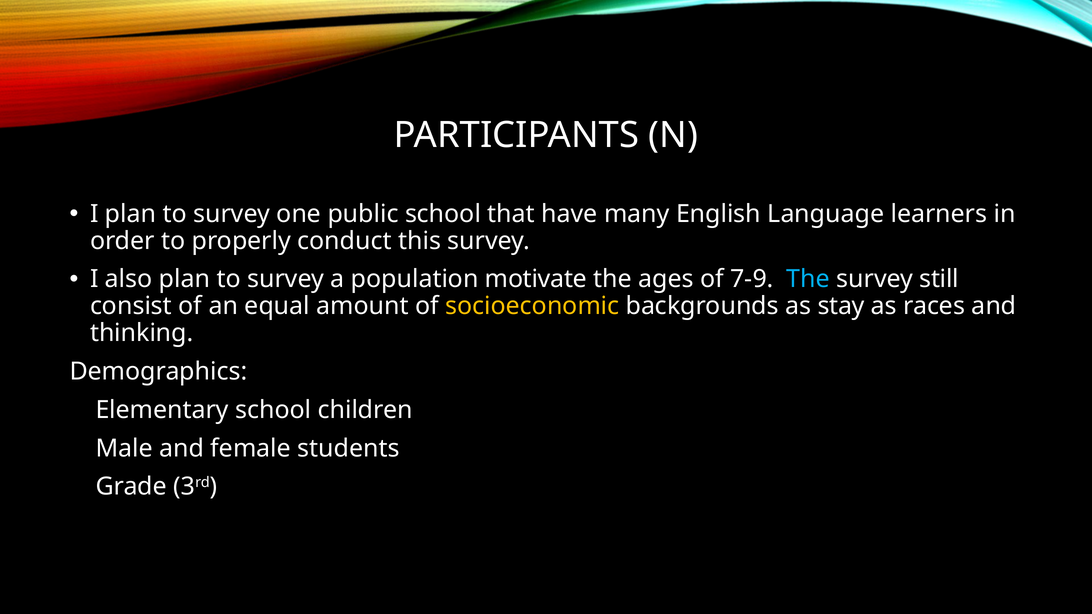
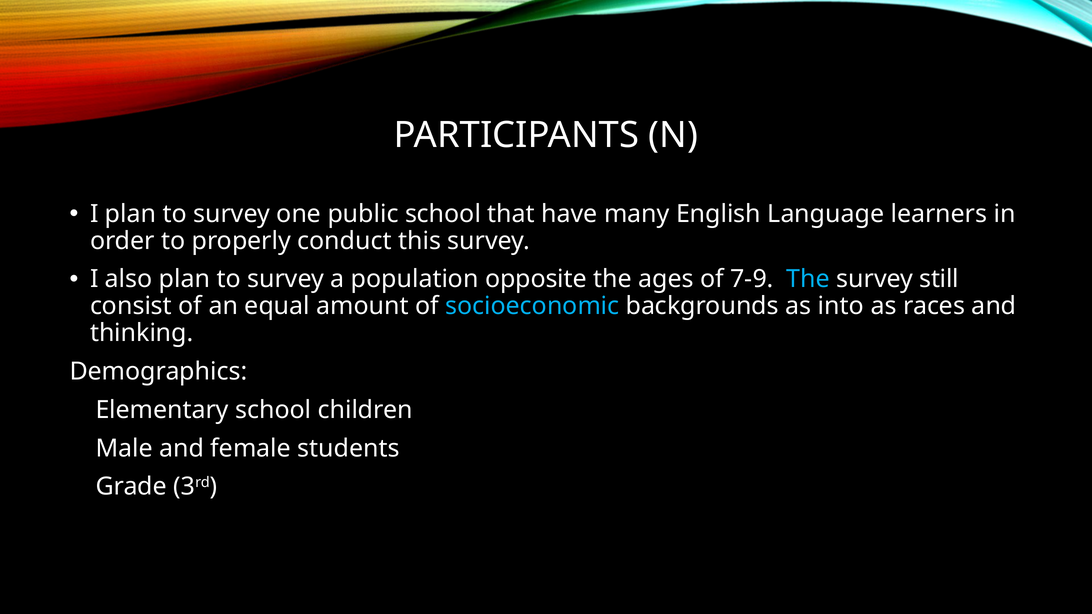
motivate: motivate -> opposite
socioeconomic colour: yellow -> light blue
stay: stay -> into
